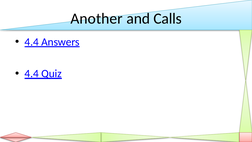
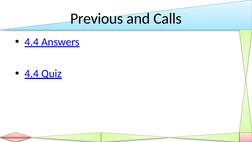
Another: Another -> Previous
